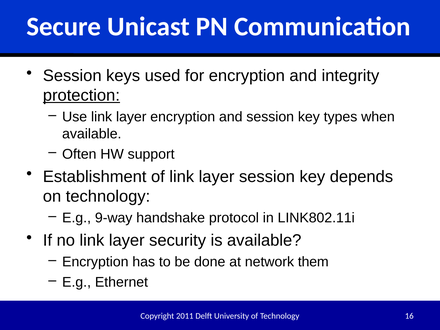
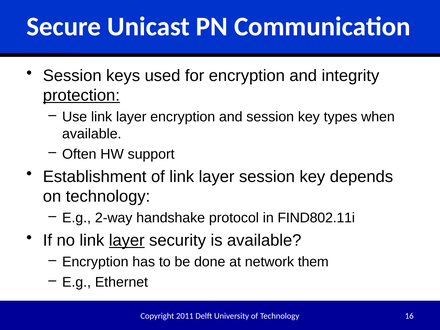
9-way: 9-way -> 2-way
LINK802.11i: LINK802.11i -> FIND802.11i
layer at (127, 240) underline: none -> present
